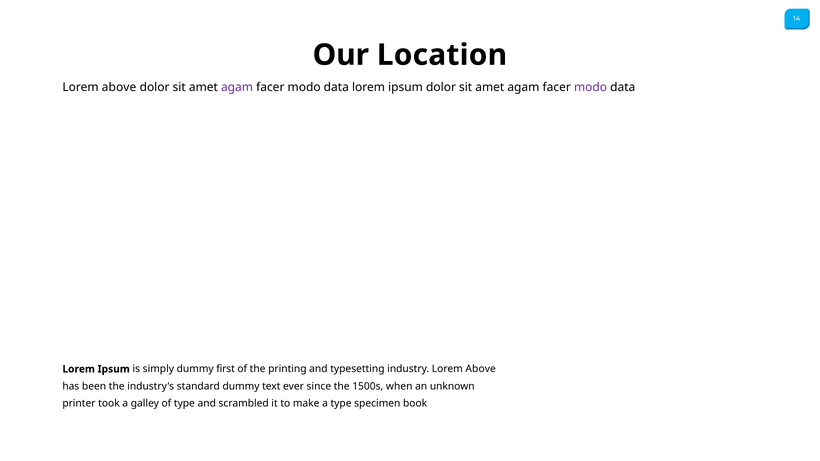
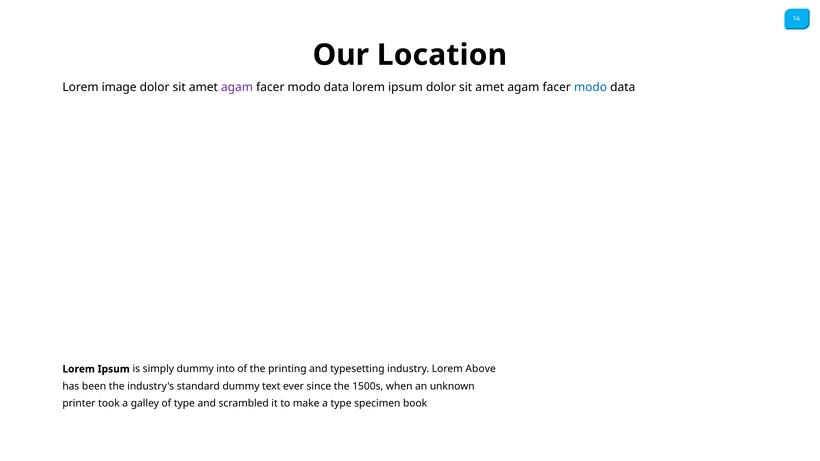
above at (119, 87): above -> image
modo at (591, 87) colour: purple -> blue
first: first -> into
